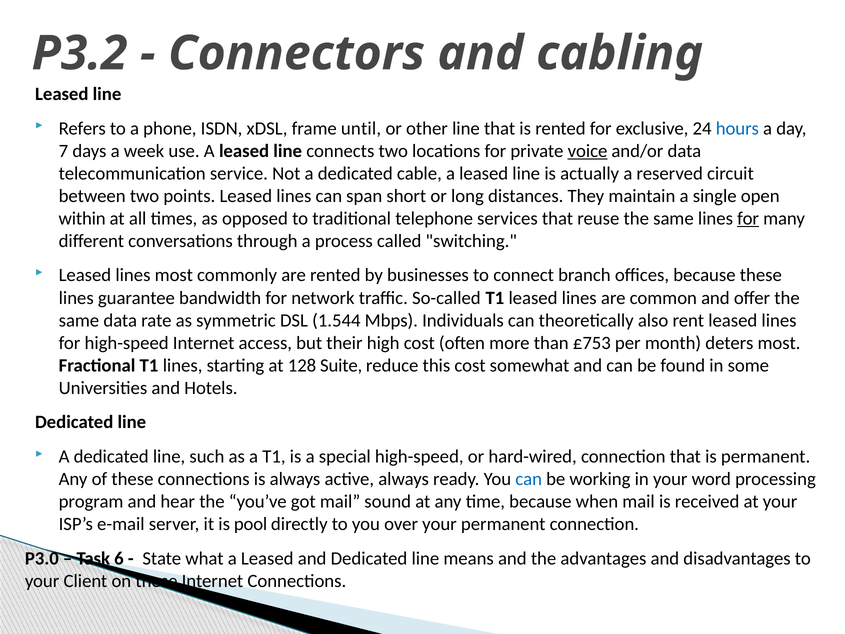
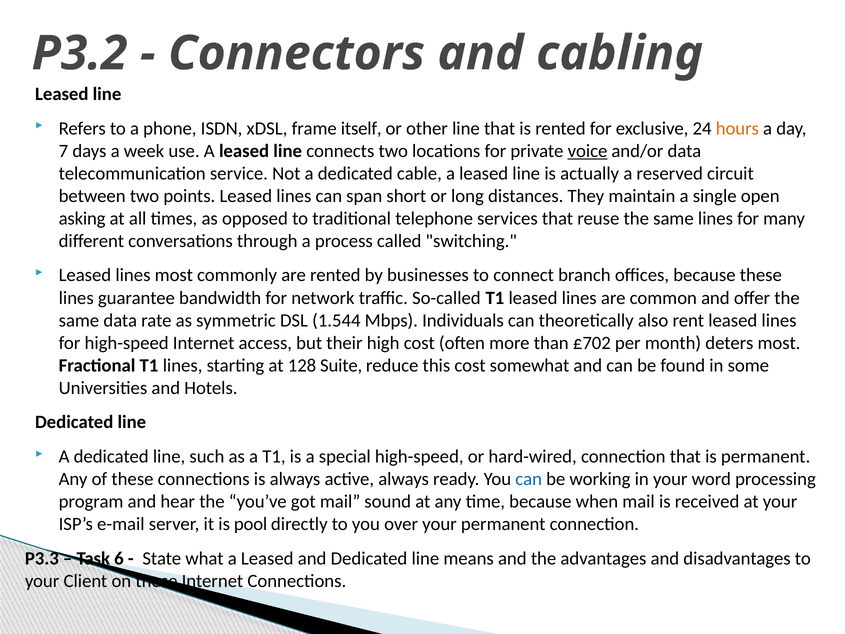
until: until -> itself
hours colour: blue -> orange
within: within -> asking
for at (748, 218) underline: present -> none
£753: £753 -> £702
P3.0: P3.0 -> P3.3
